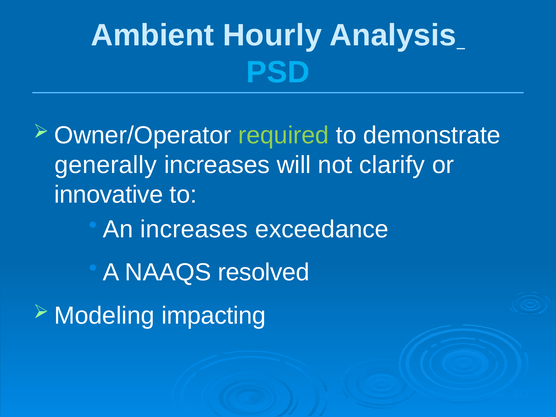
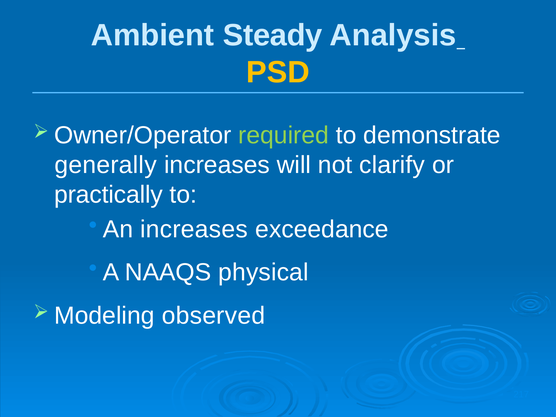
Hourly: Hourly -> Steady
PSD colour: light blue -> yellow
innovative: innovative -> practically
resolved: resolved -> physical
impacting: impacting -> observed
